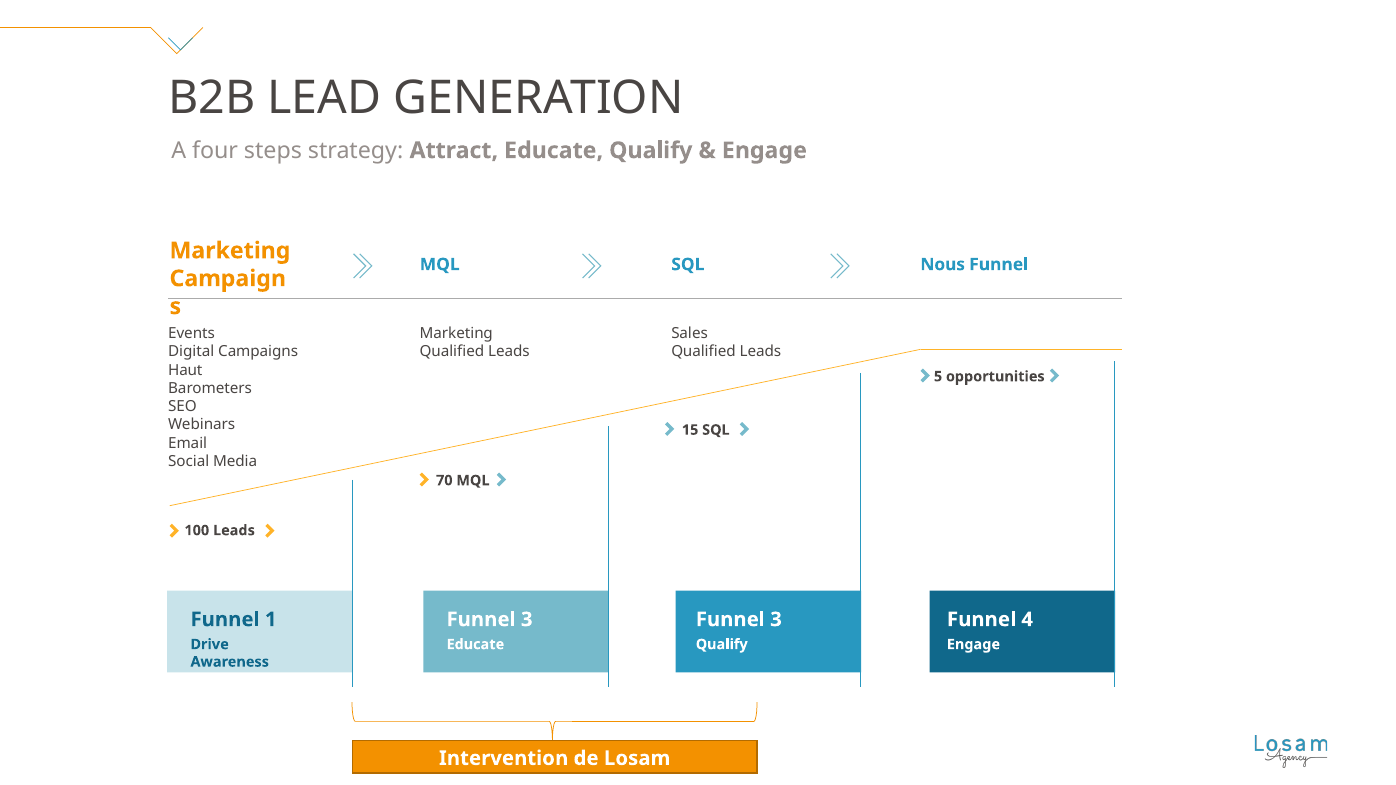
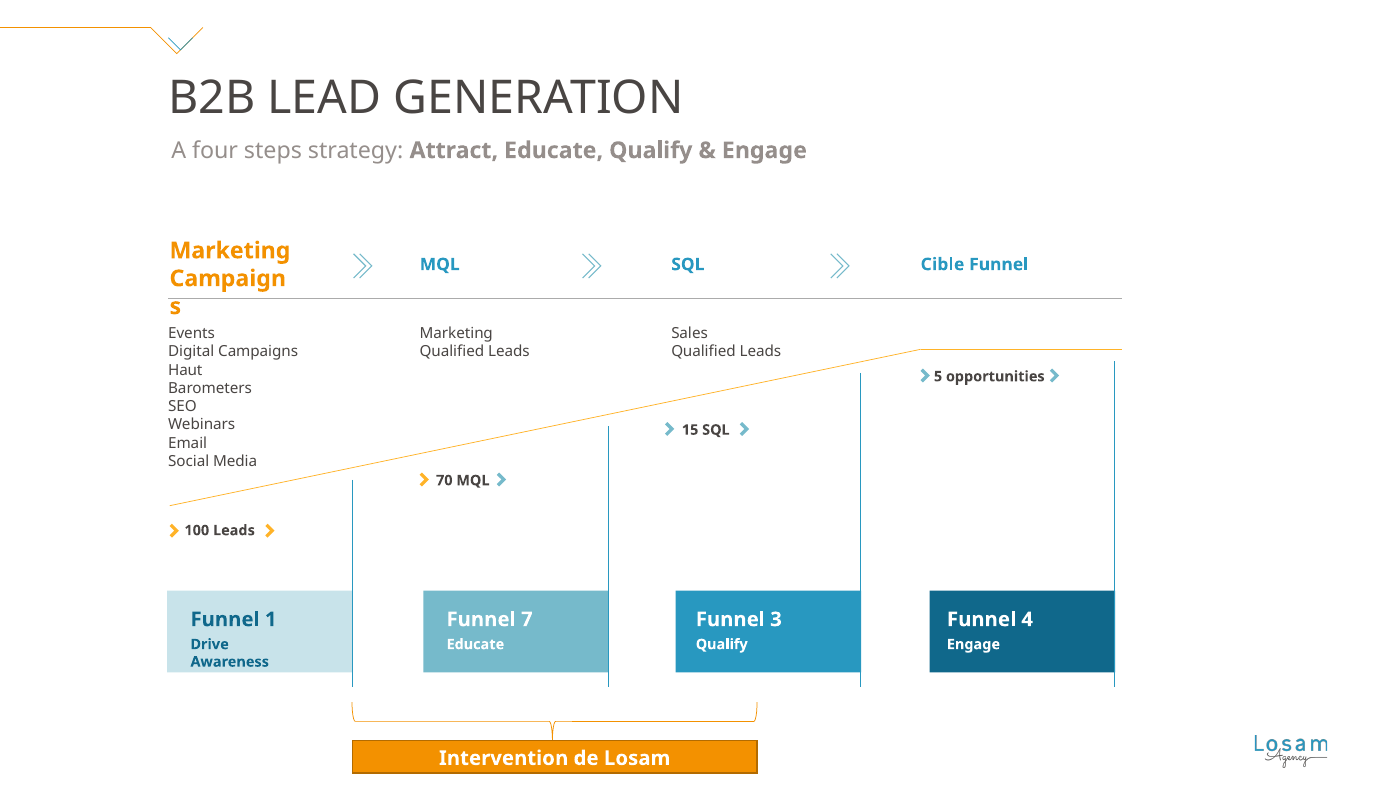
Nous: Nous -> Cible
3 at (527, 620): 3 -> 7
